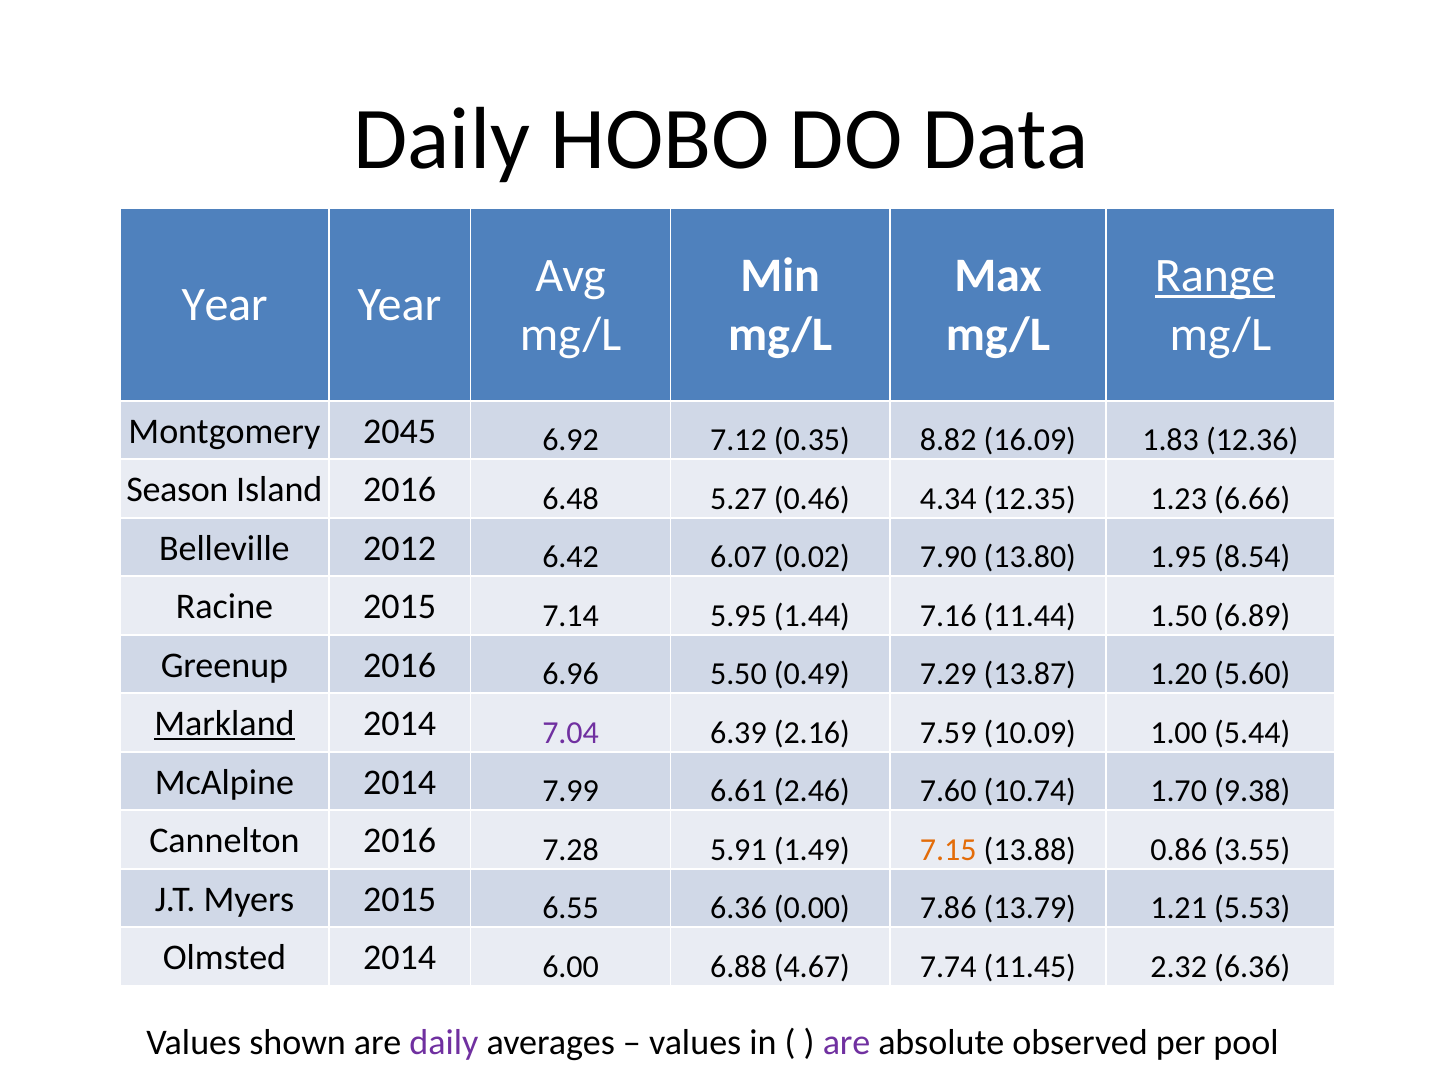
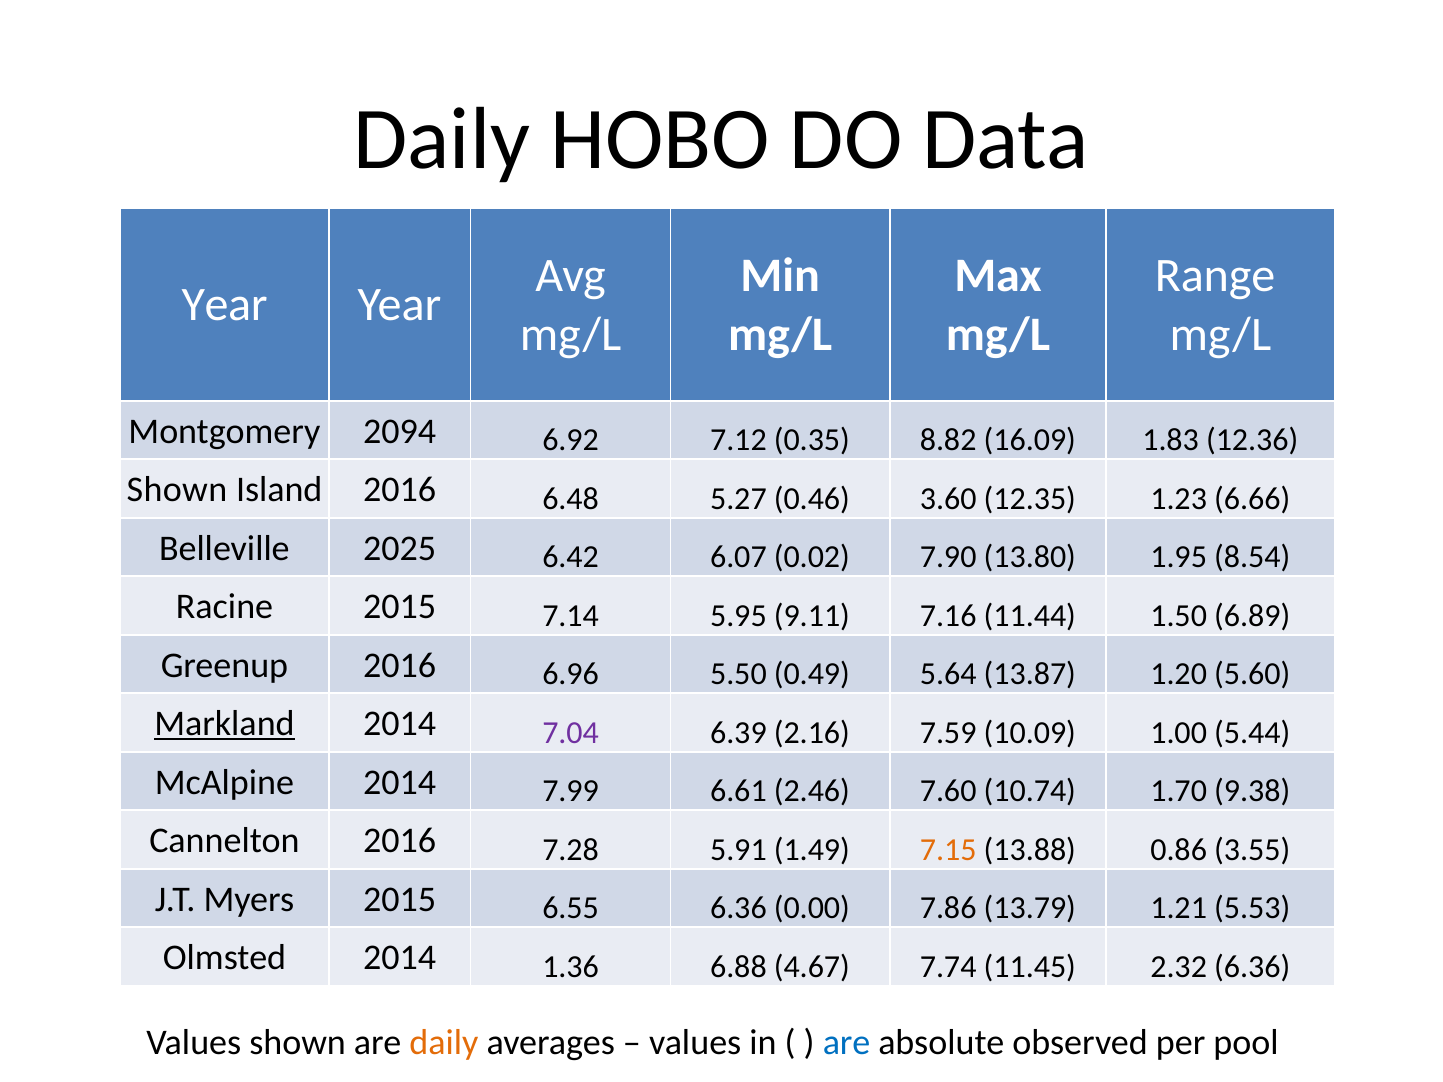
Range underline: present -> none
2045: 2045 -> 2094
Season at (177, 490): Season -> Shown
4.34: 4.34 -> 3.60
2012: 2012 -> 2025
1.44: 1.44 -> 9.11
7.29: 7.29 -> 5.64
6.00: 6.00 -> 1.36
daily at (444, 1043) colour: purple -> orange
are at (847, 1043) colour: purple -> blue
